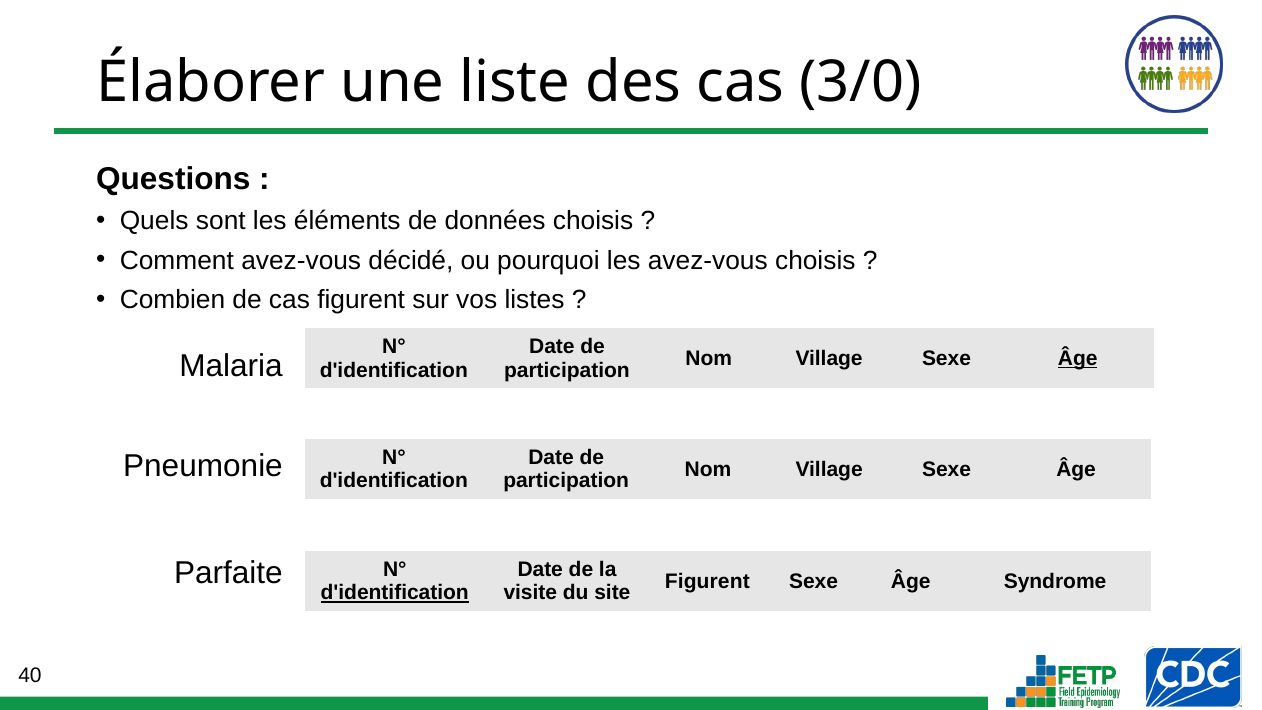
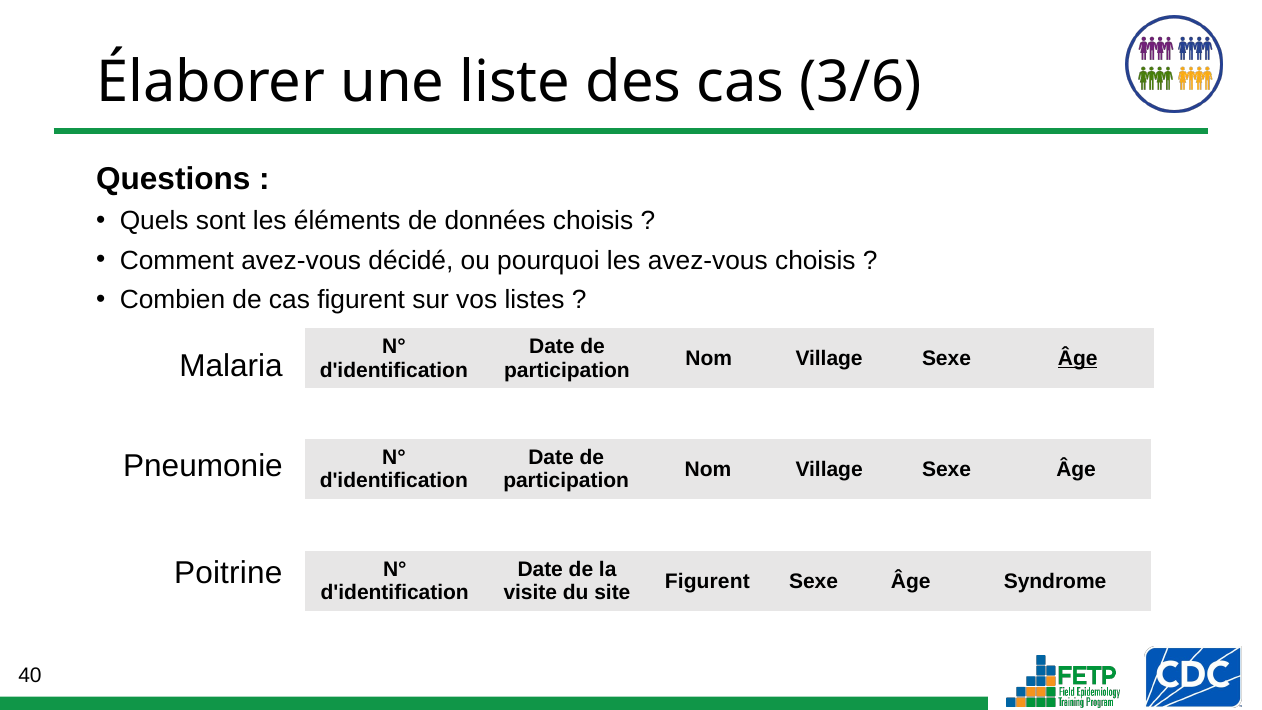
3/0: 3/0 -> 3/6
Parfaite: Parfaite -> Poitrine
d'identification at (395, 593) underline: present -> none
